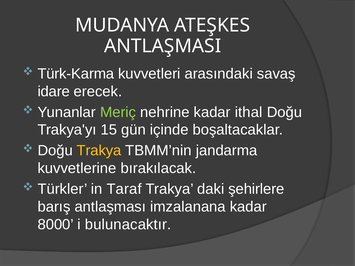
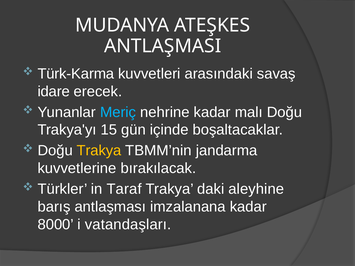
Meriç colour: light green -> light blue
ithal: ithal -> malı
şehirlere: şehirlere -> aleyhine
bulunacaktır: bulunacaktır -> vatandaşları
